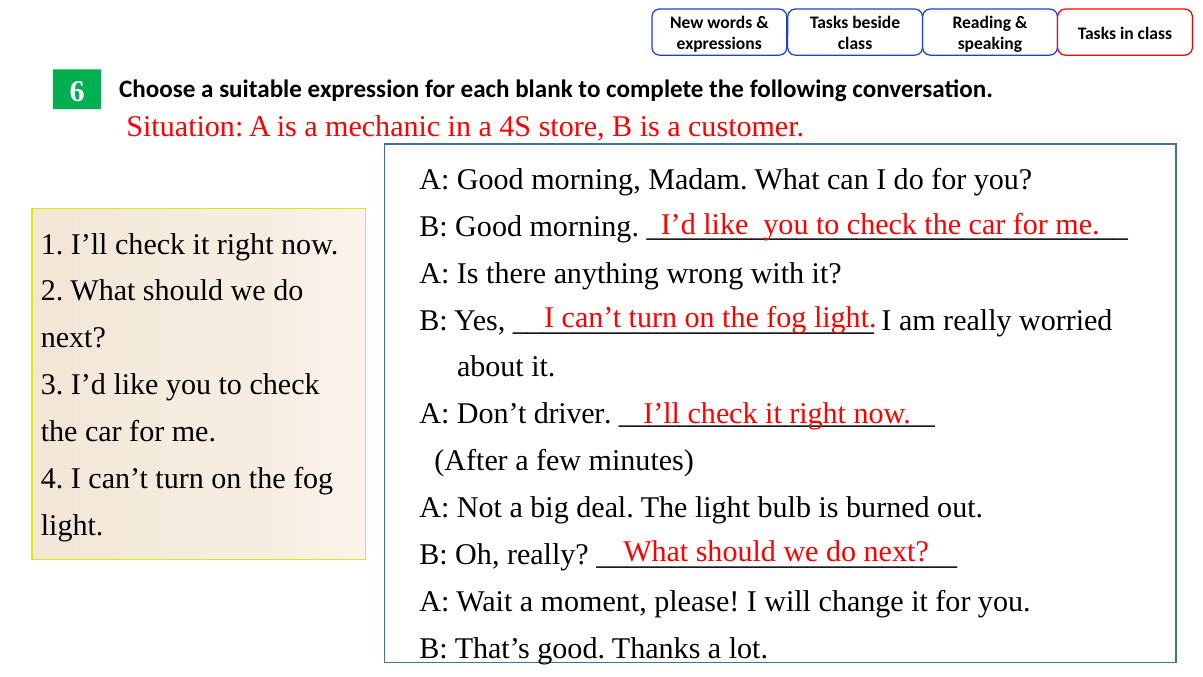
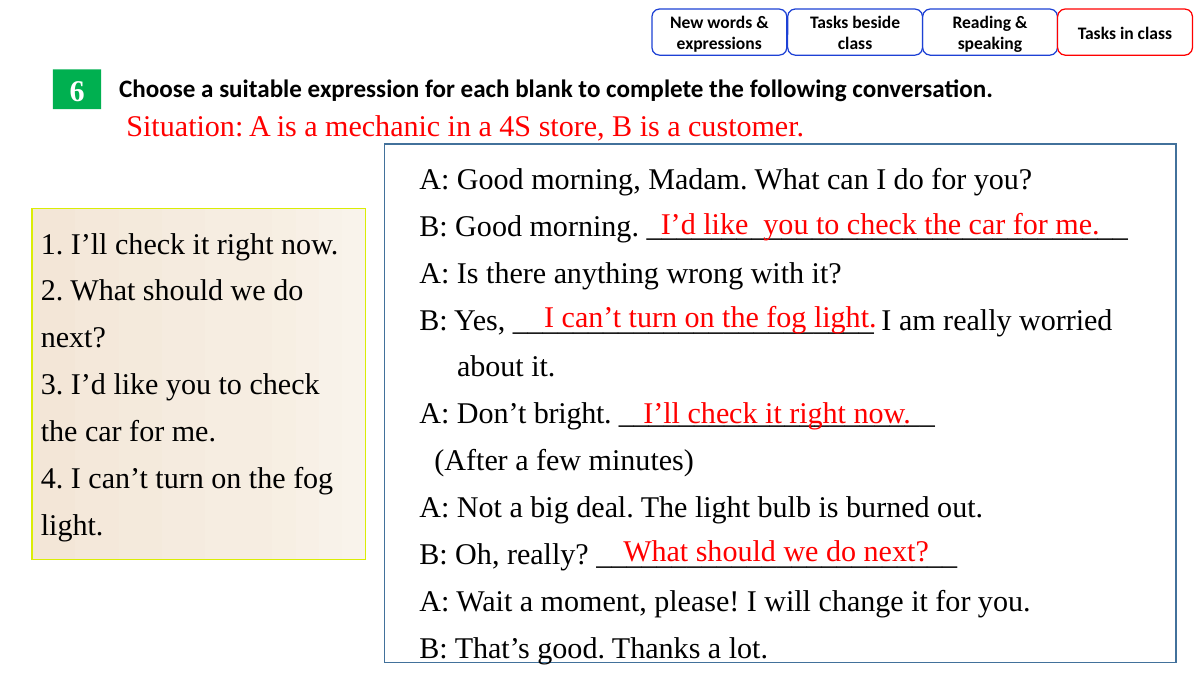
driver: driver -> bright
